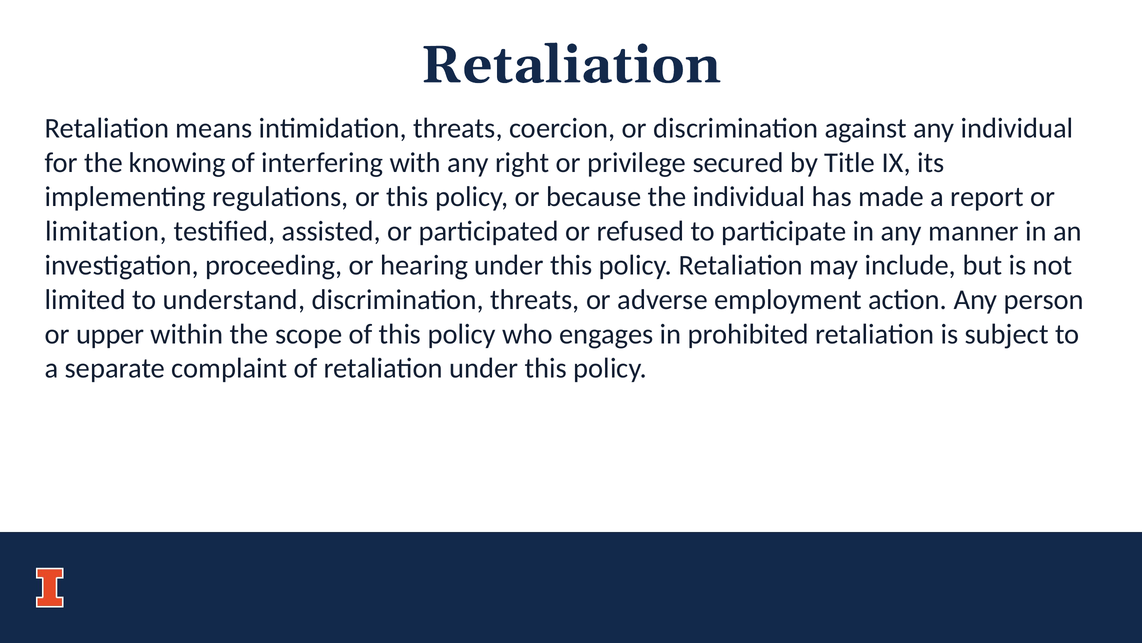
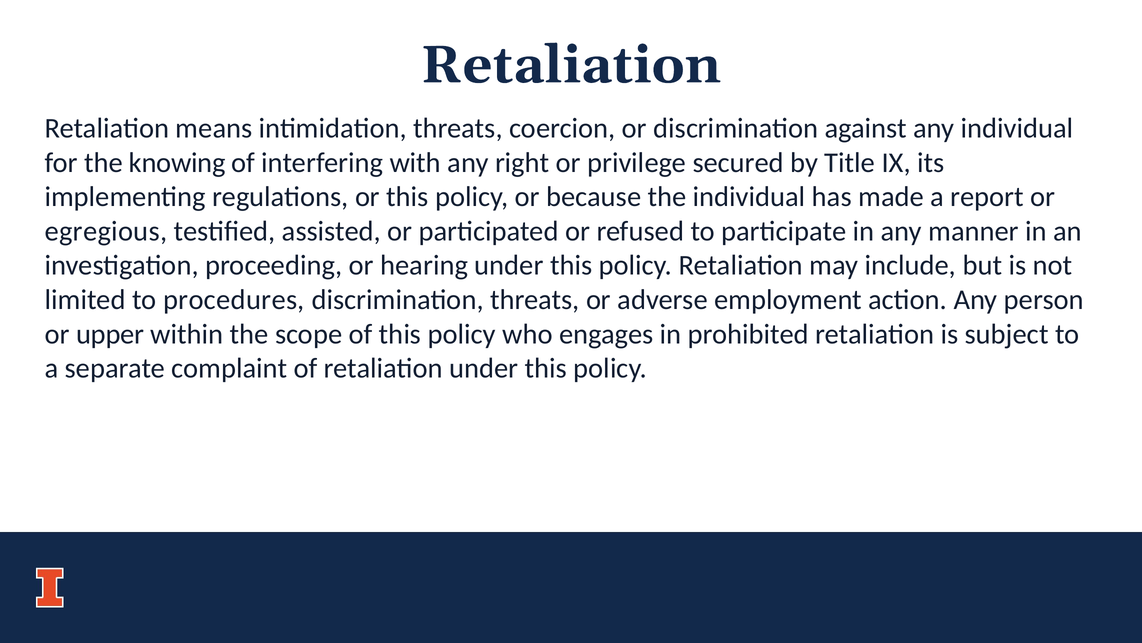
limitation: limitation -> egregious
understand: understand -> procedures
